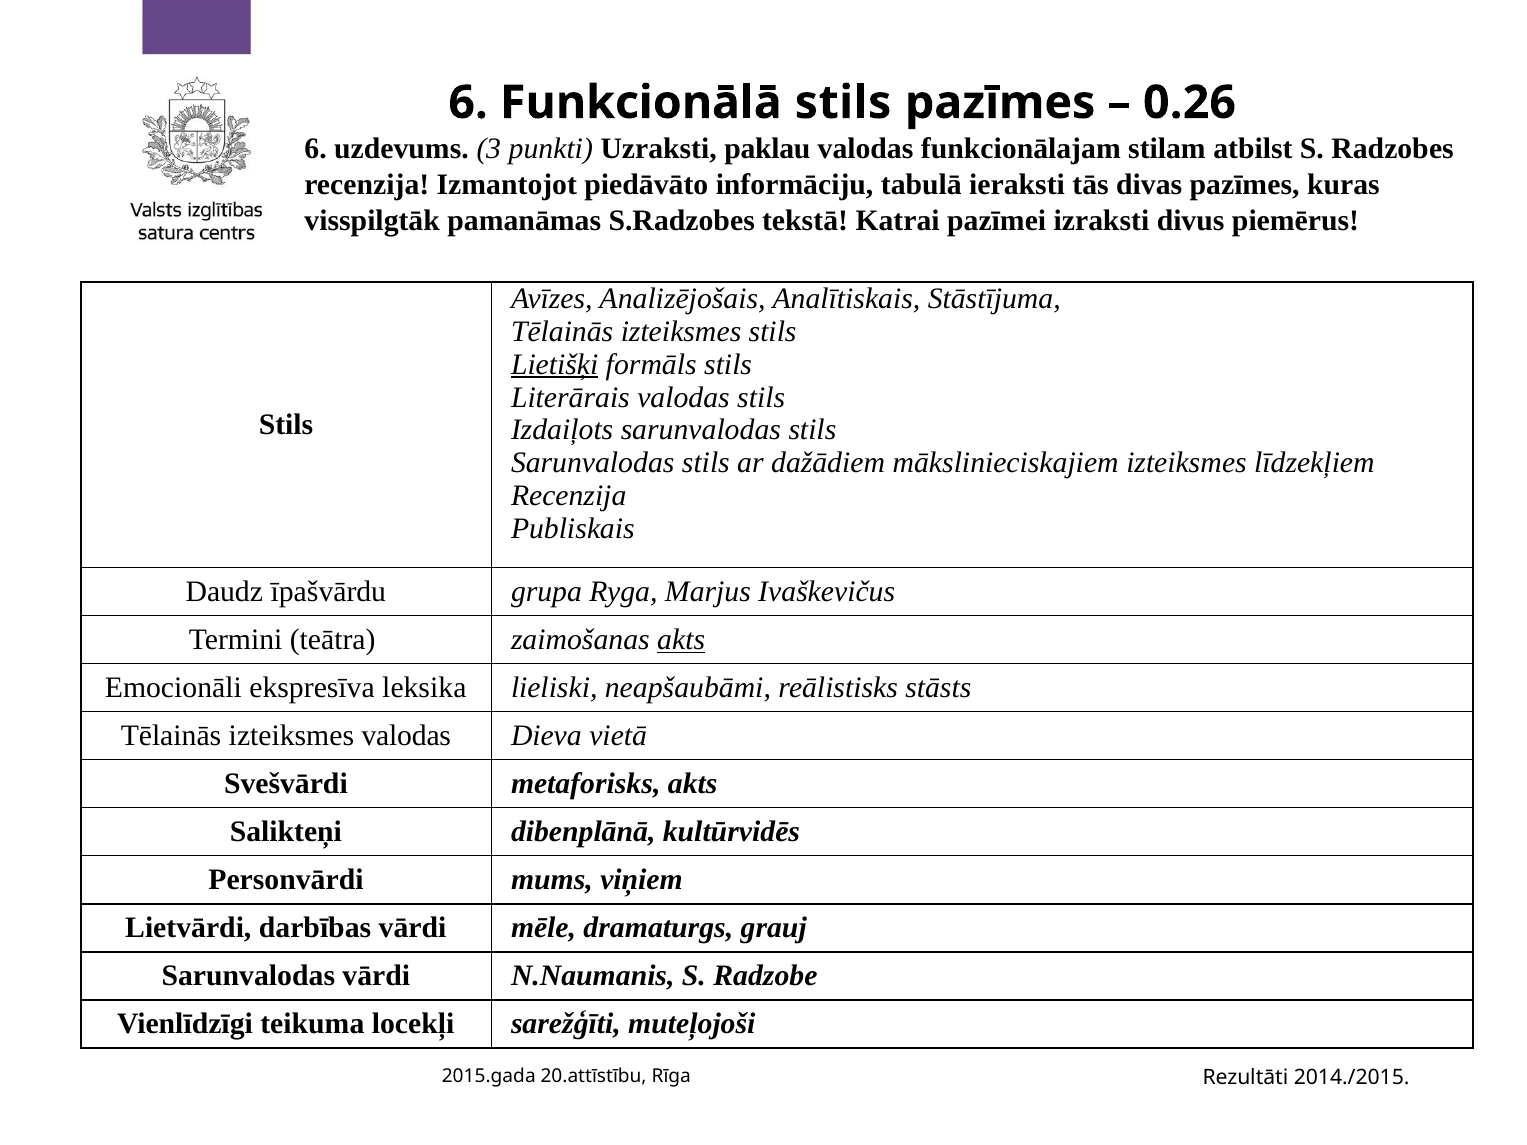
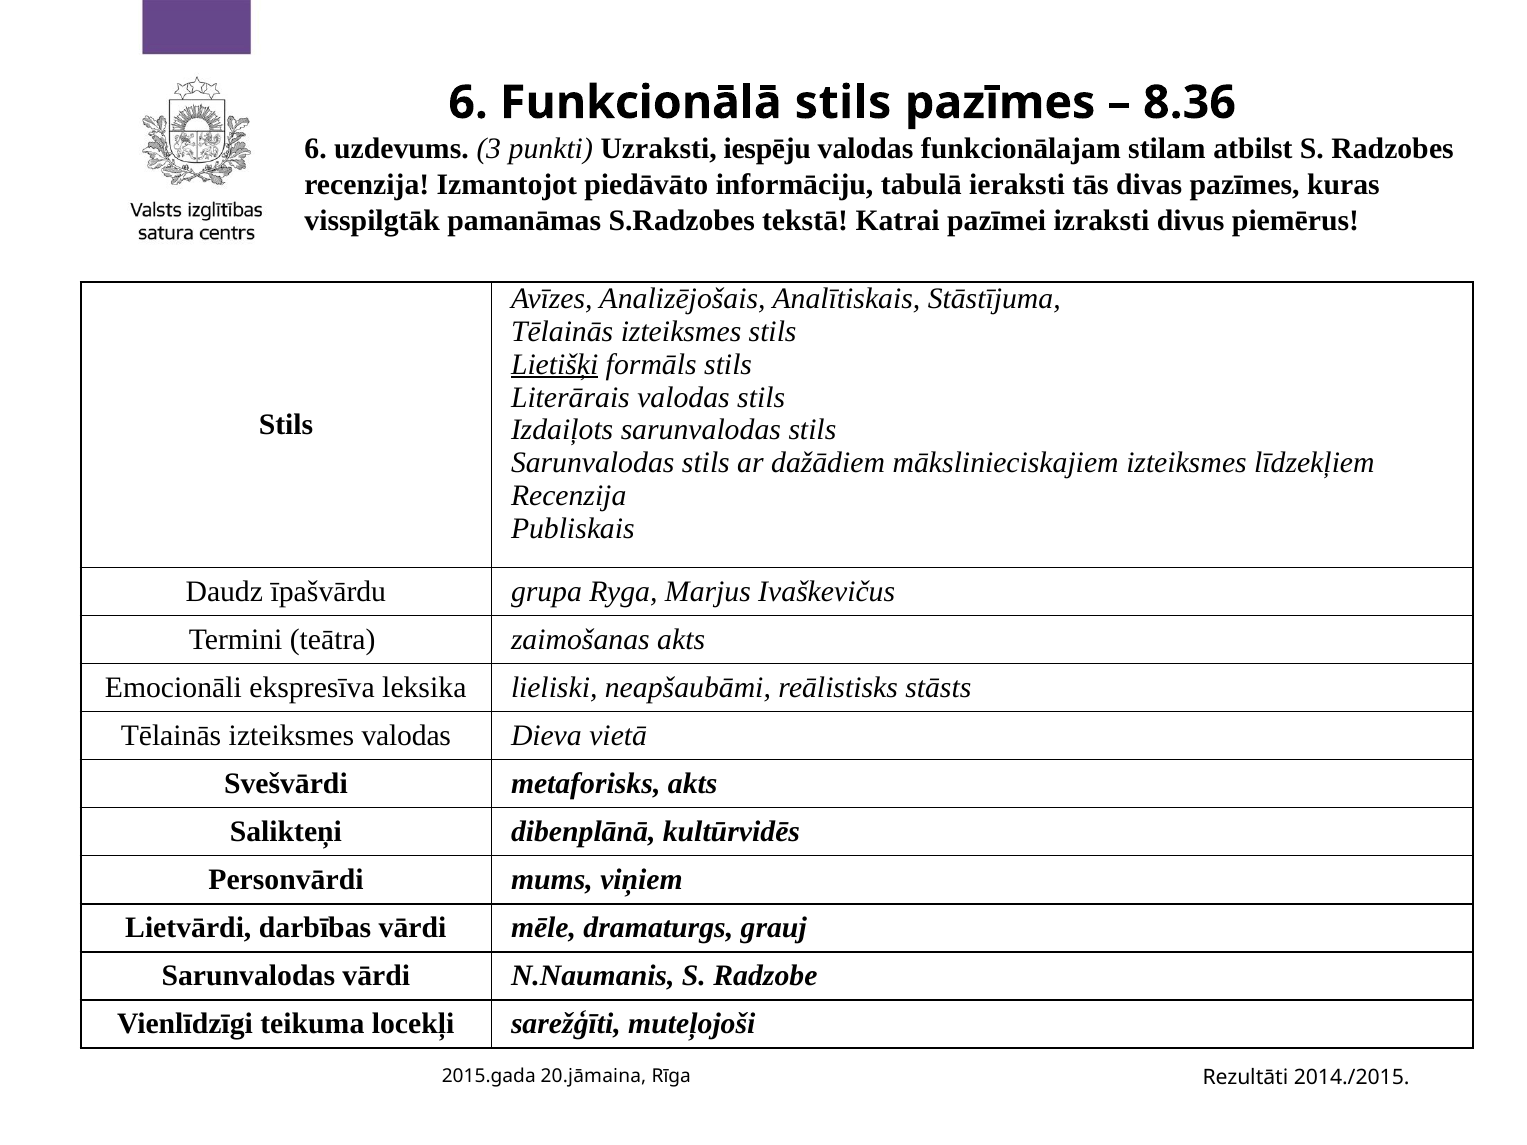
0.26: 0.26 -> 8.36
paklau: paklau -> iespēju
akts at (681, 640) underline: present -> none
20.attīstību: 20.attīstību -> 20.jāmaina
